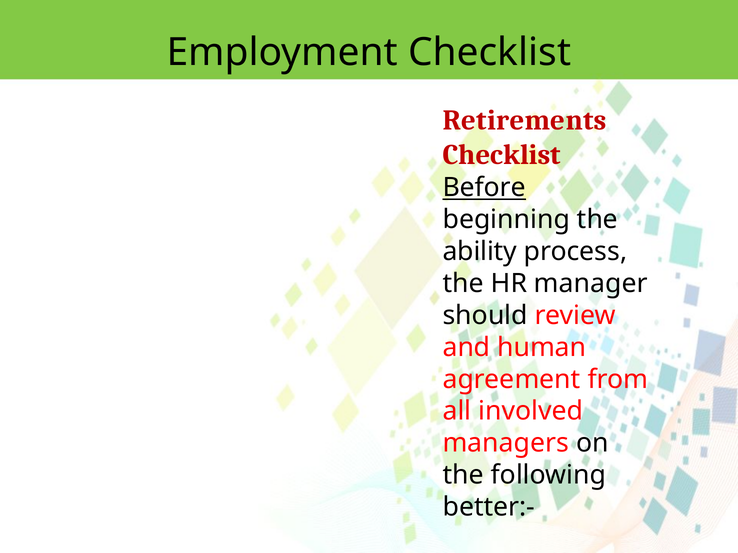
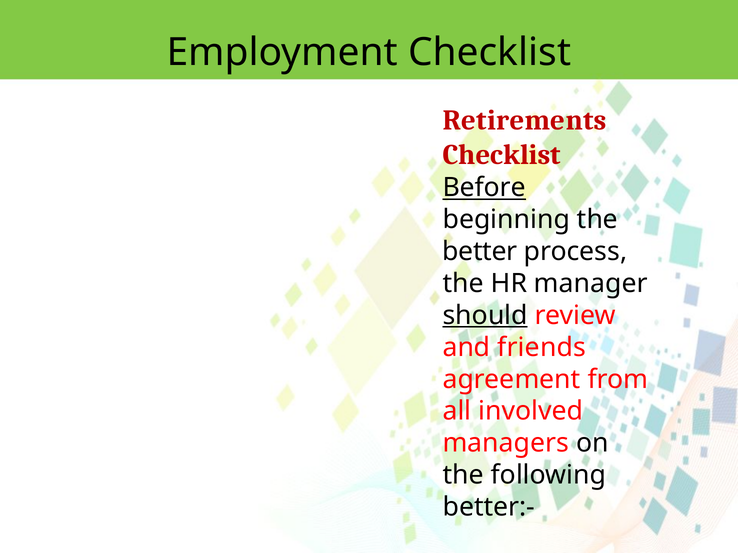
ability: ability -> better
should underline: none -> present
human: human -> friends
